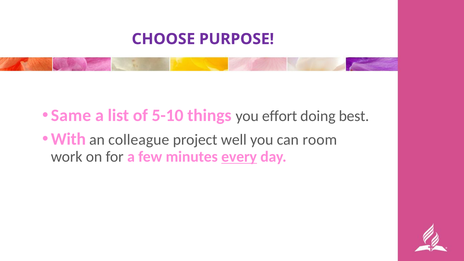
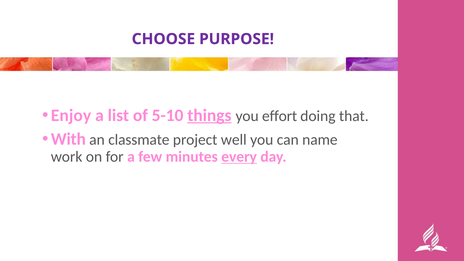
Same: Same -> Enjoy
things underline: none -> present
best: best -> that
colleague: colleague -> classmate
room: room -> name
